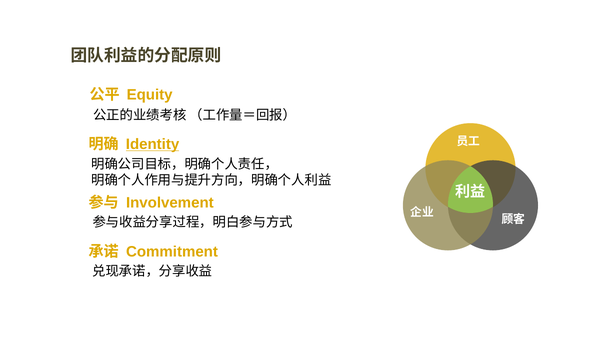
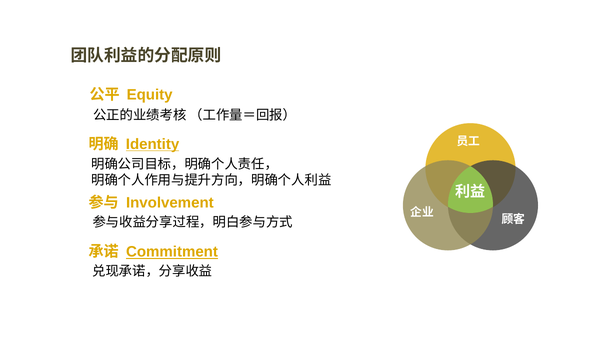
Commitment underline: none -> present
